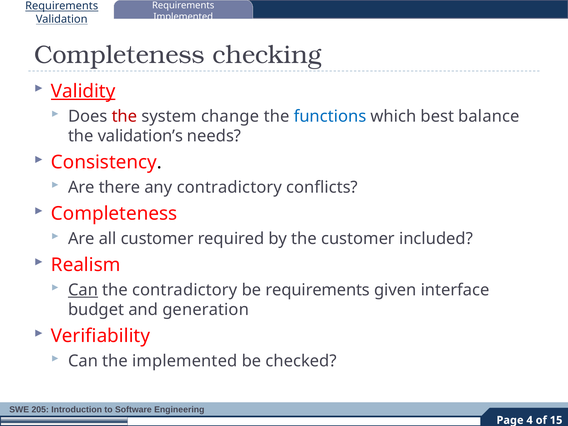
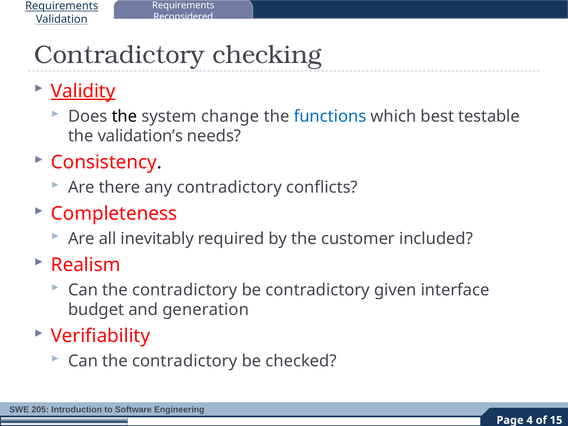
Implemented at (183, 17): Implemented -> Reconsidered
Completeness at (119, 55): Completeness -> Contradictory
the at (124, 116) colour: red -> black
balance: balance -> testable
all customer: customer -> inevitably
Can at (83, 290) underline: present -> none
be requirements: requirements -> contradictory
implemented at (185, 361): implemented -> contradictory
